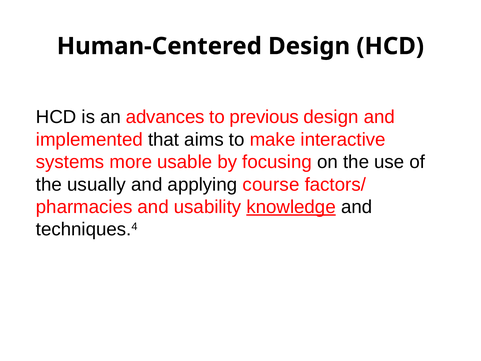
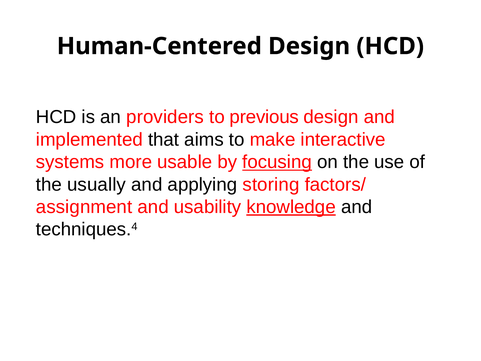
advances: advances -> providers
focusing underline: none -> present
course: course -> storing
pharmacies: pharmacies -> assignment
